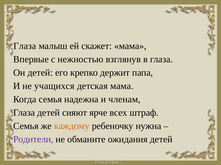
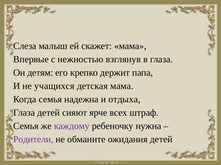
Глаза at (25, 46): Глаза -> Слеза
Он детей: детей -> детям
членам: членам -> отдыха
каждому colour: orange -> purple
